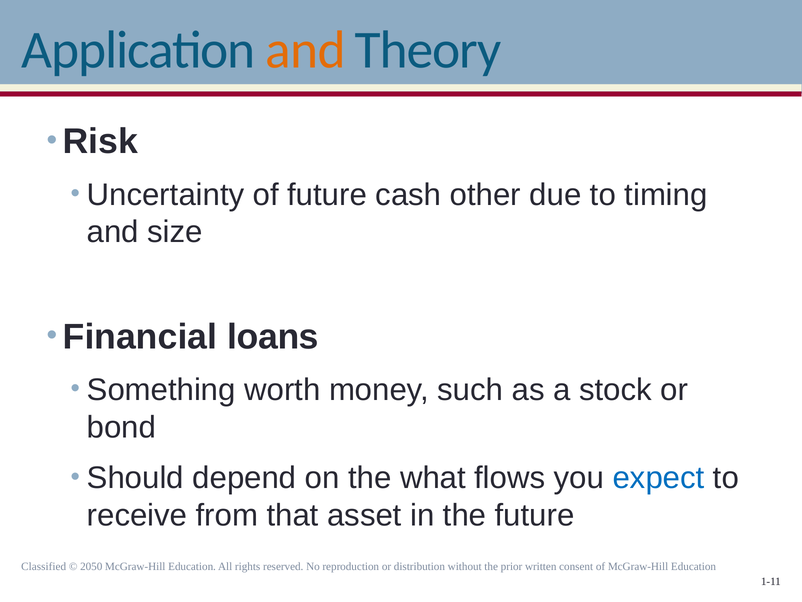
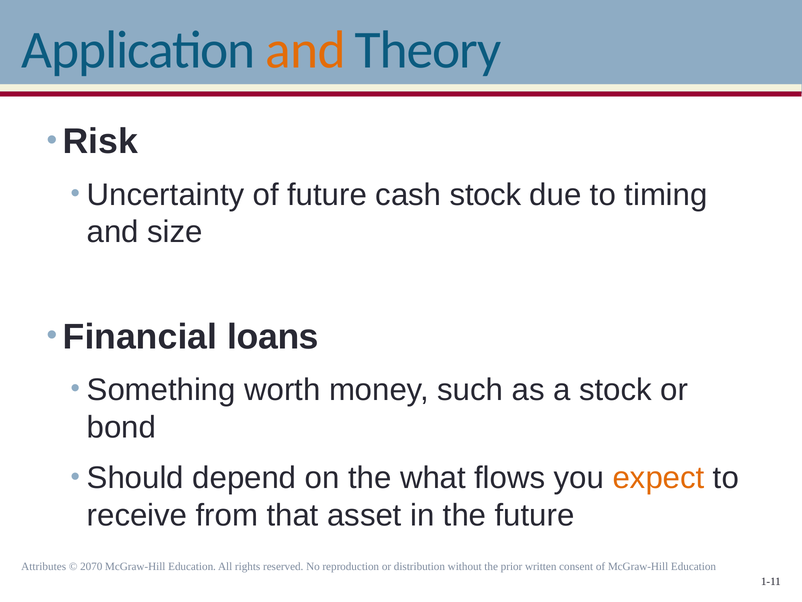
cash other: other -> stock
expect colour: blue -> orange
Classified: Classified -> Attributes
2050: 2050 -> 2070
